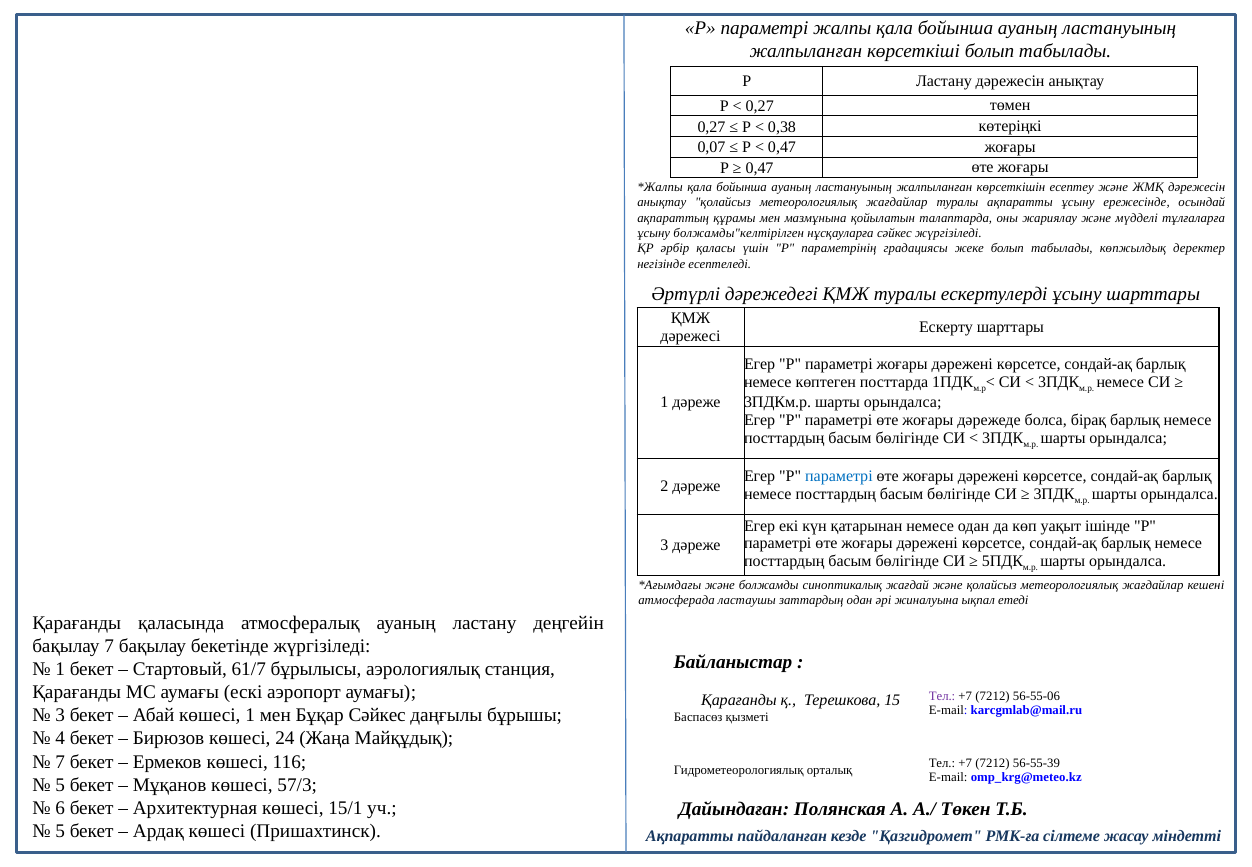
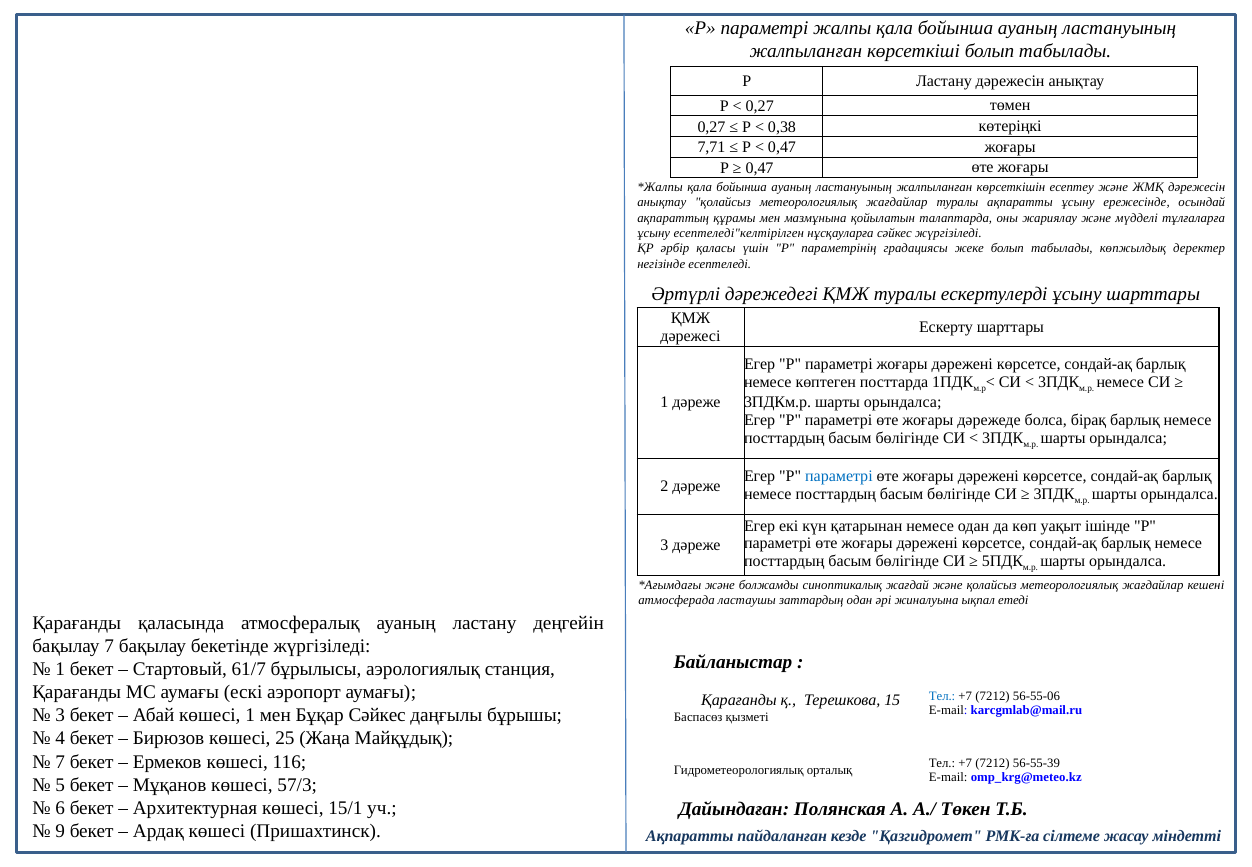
0,07: 0,07 -> 7,71
болжамды"келтірілген: болжамды"келтірілген -> есептеледі"келтірілген
Тел at (942, 696) colour: purple -> blue
24: 24 -> 25
5 at (60, 831): 5 -> 9
